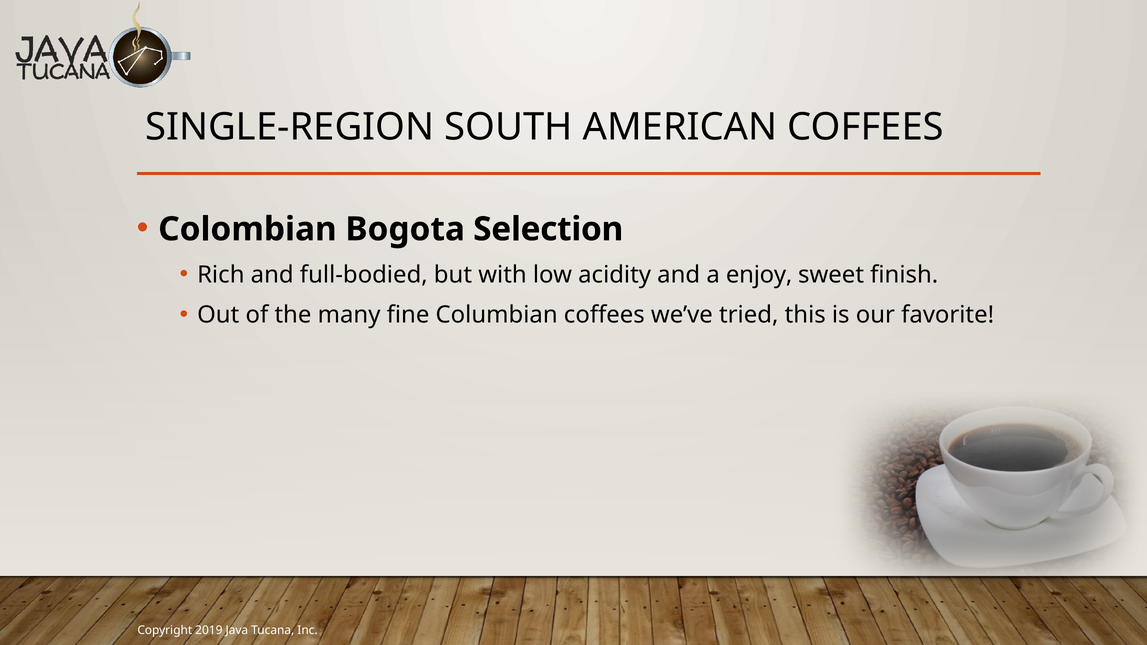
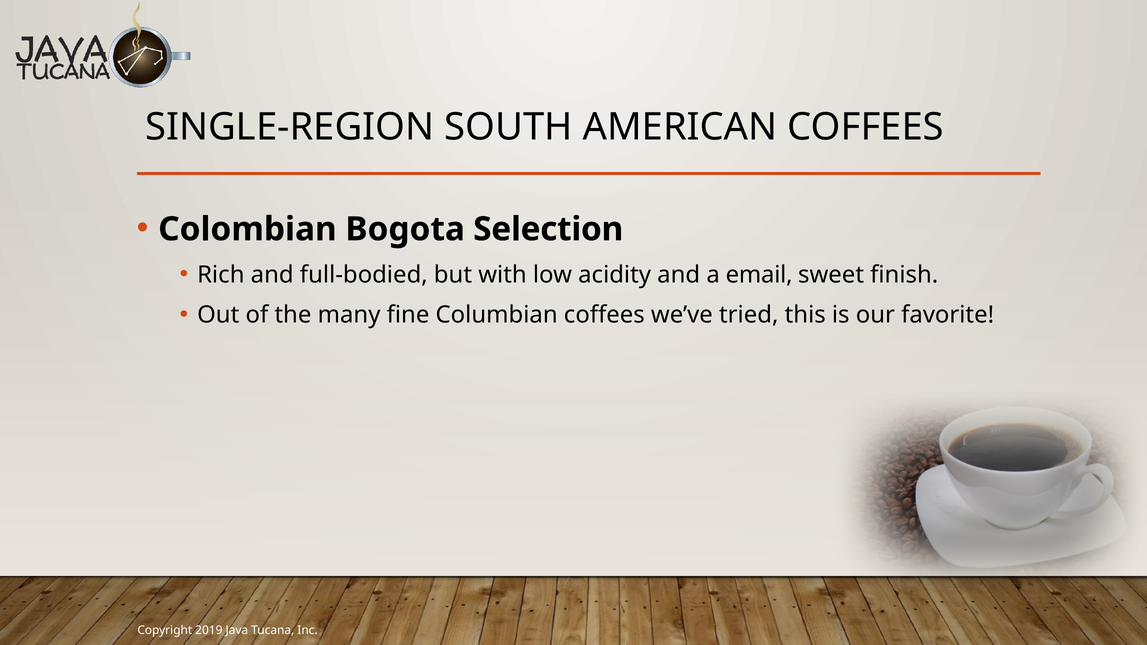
enjoy: enjoy -> email
